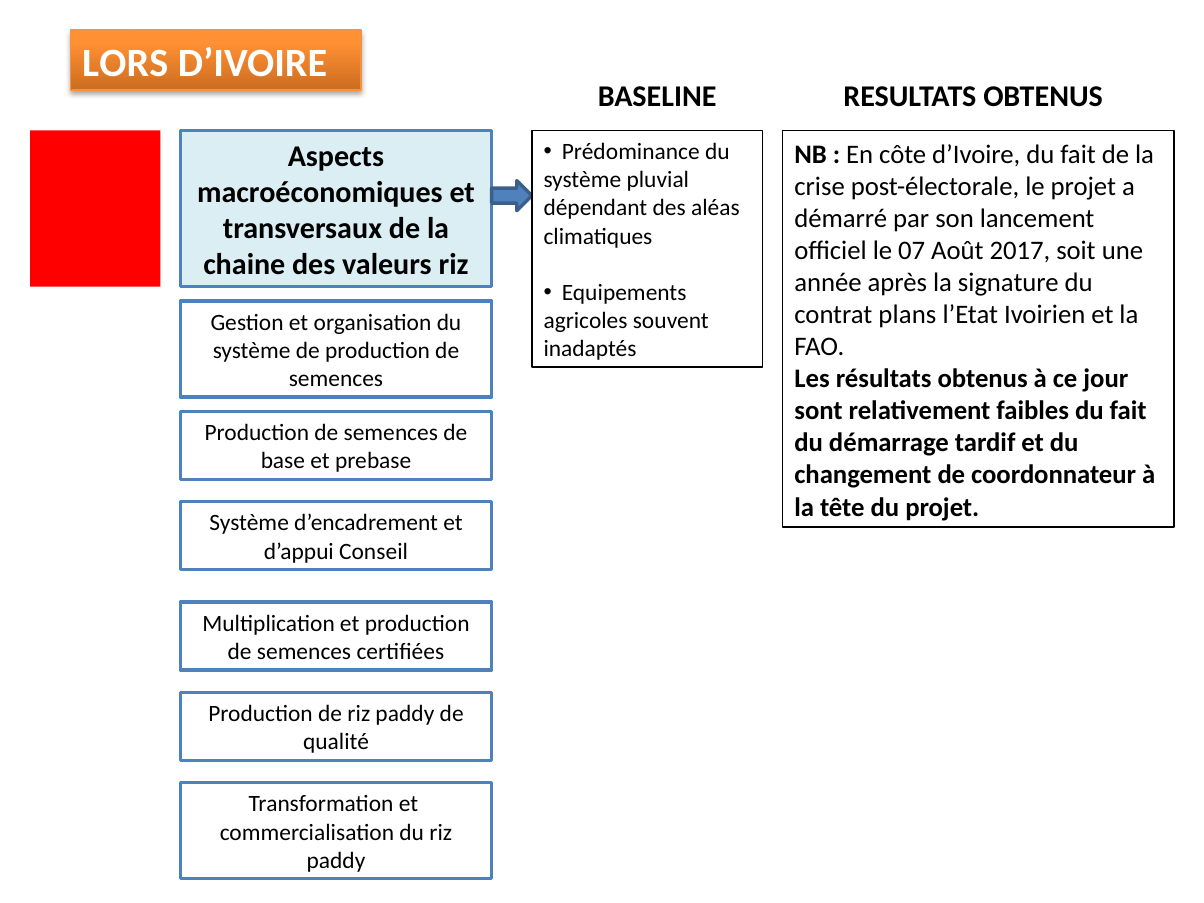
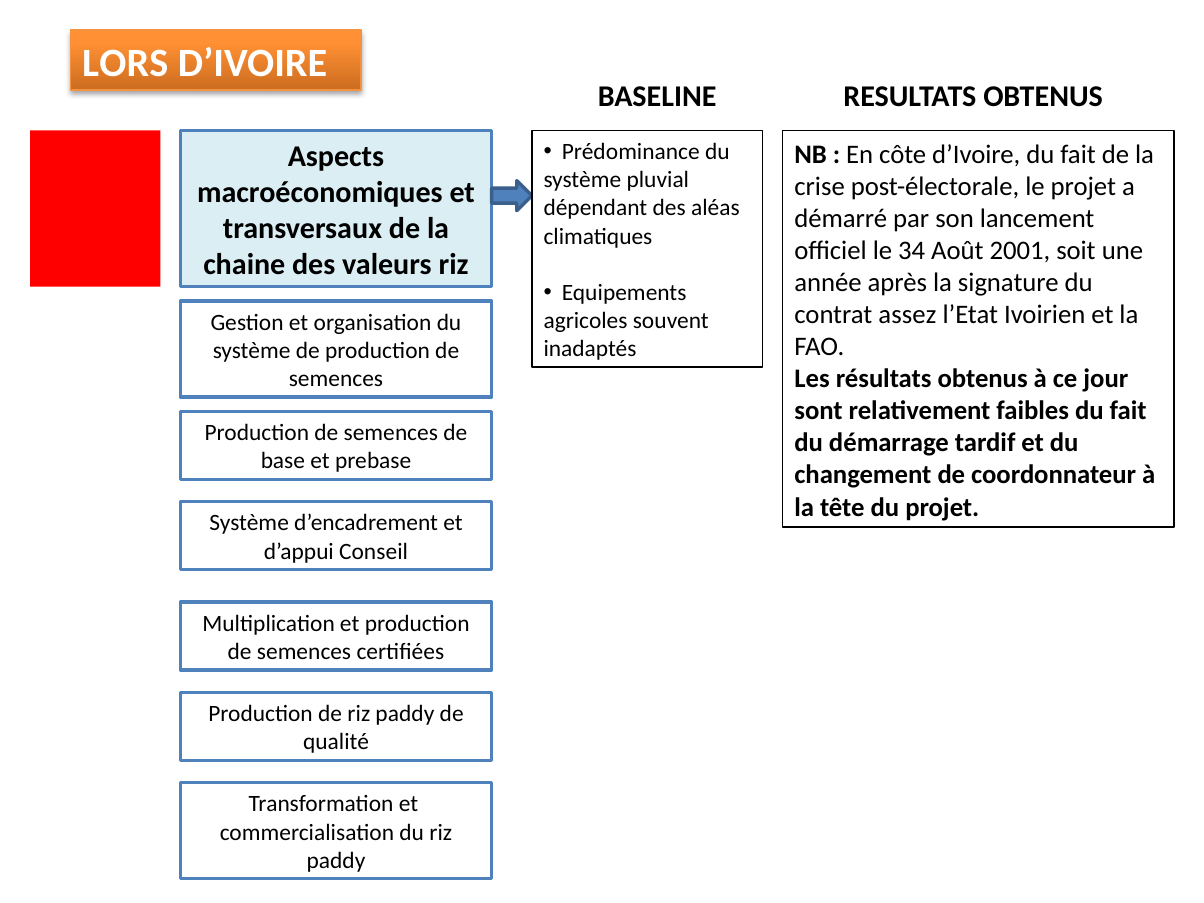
07: 07 -> 34
2017: 2017 -> 2001
plans: plans -> assez
